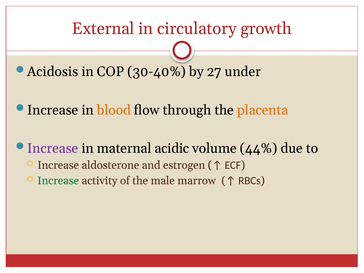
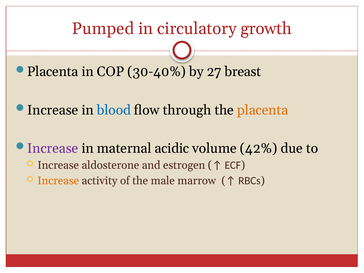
External: External -> Pumped
Acidosis at (53, 72): Acidosis -> Placenta
under: under -> breast
blood colour: orange -> blue
44%: 44% -> 42%
Increase at (58, 181) colour: green -> orange
